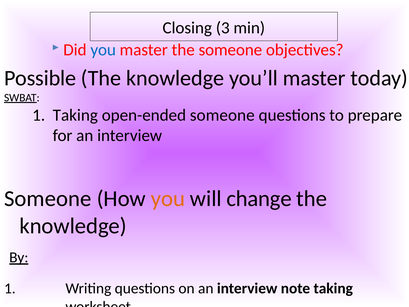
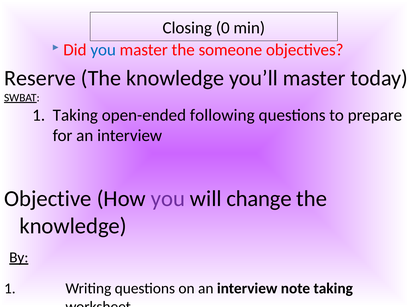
3: 3 -> 0
Possible: Possible -> Reserve
open-ended someone: someone -> following
Someone at (48, 199): Someone -> Objective
you at (168, 199) colour: orange -> purple
